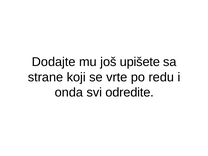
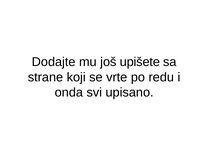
odredite: odredite -> upisano
